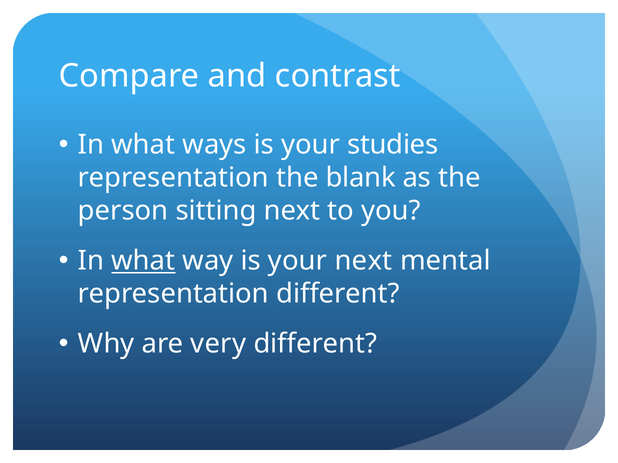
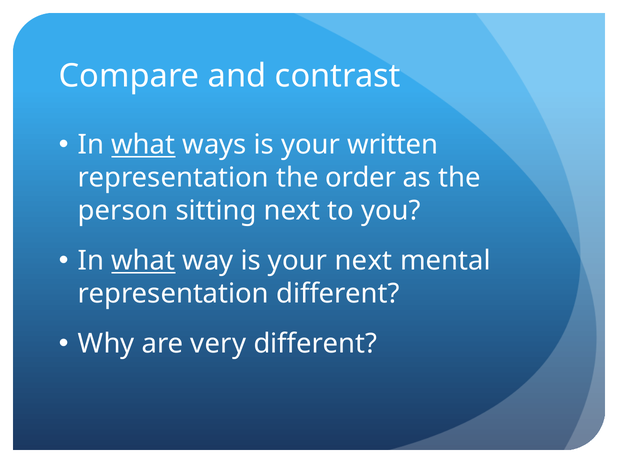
what at (143, 145) underline: none -> present
studies: studies -> written
blank: blank -> order
